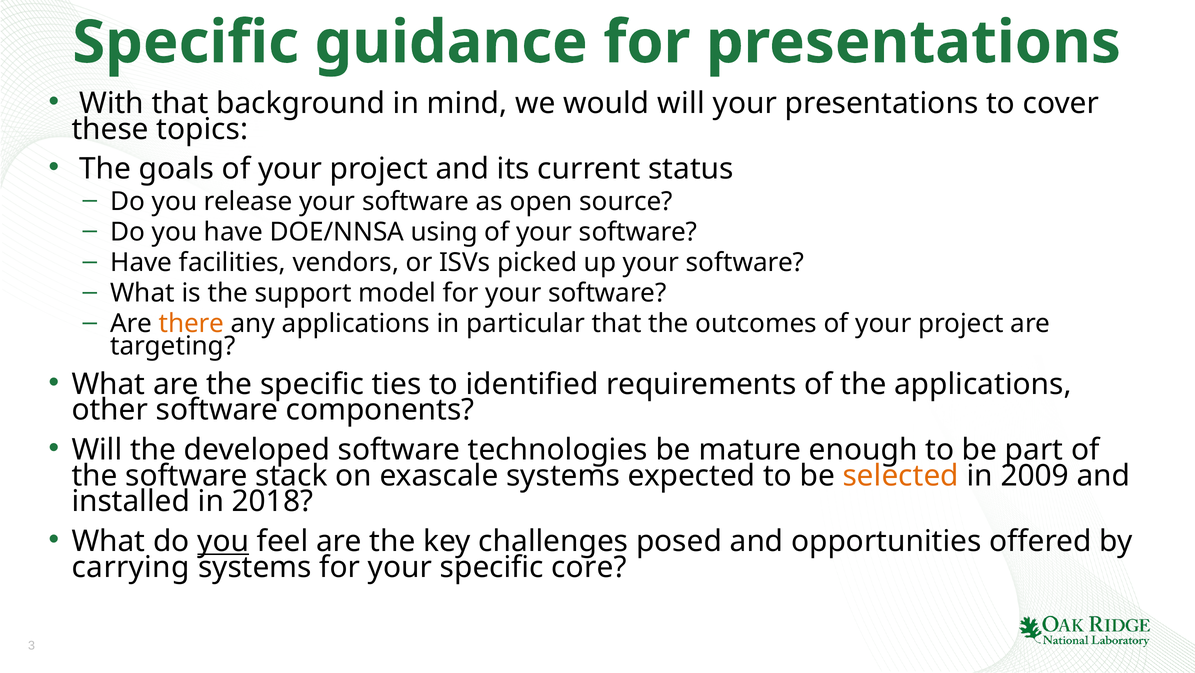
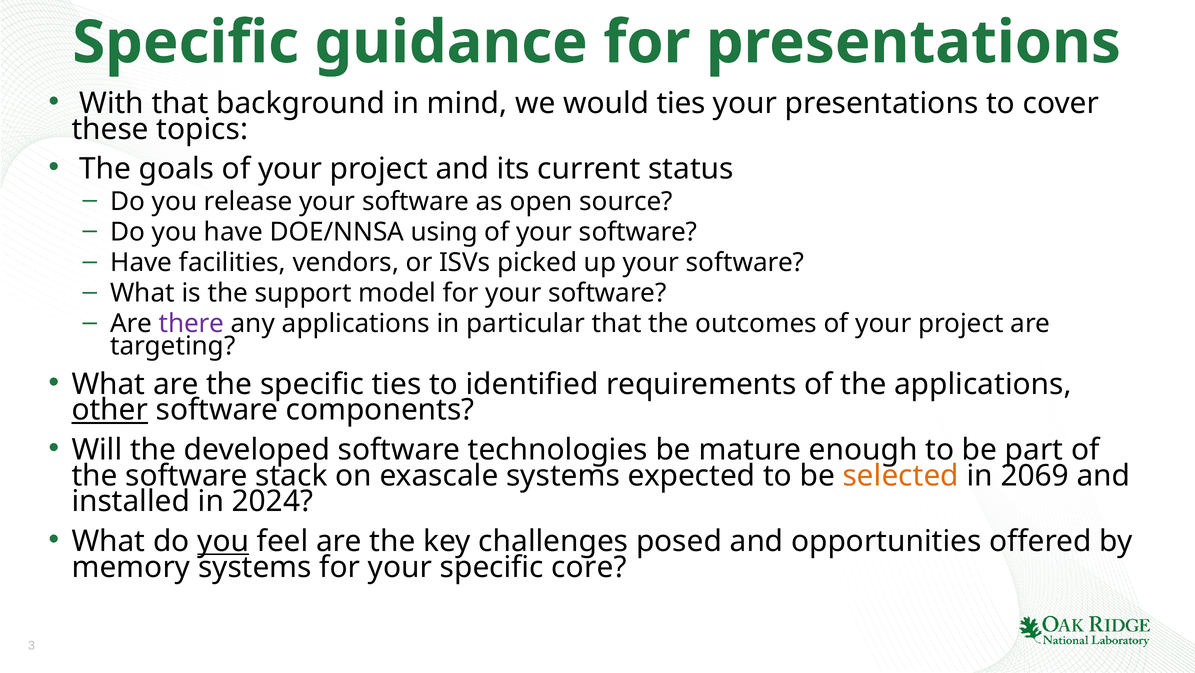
would will: will -> ties
there colour: orange -> purple
other underline: none -> present
2009: 2009 -> 2069
2018: 2018 -> 2024
carrying: carrying -> memory
